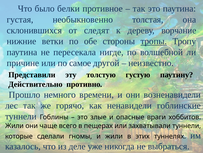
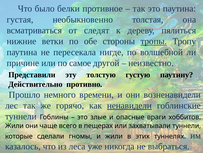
склонившихся: склонившихся -> всматриваться
ворчание: ворчание -> пялиться
ненавидели underline: none -> present
деле: деле -> леса
